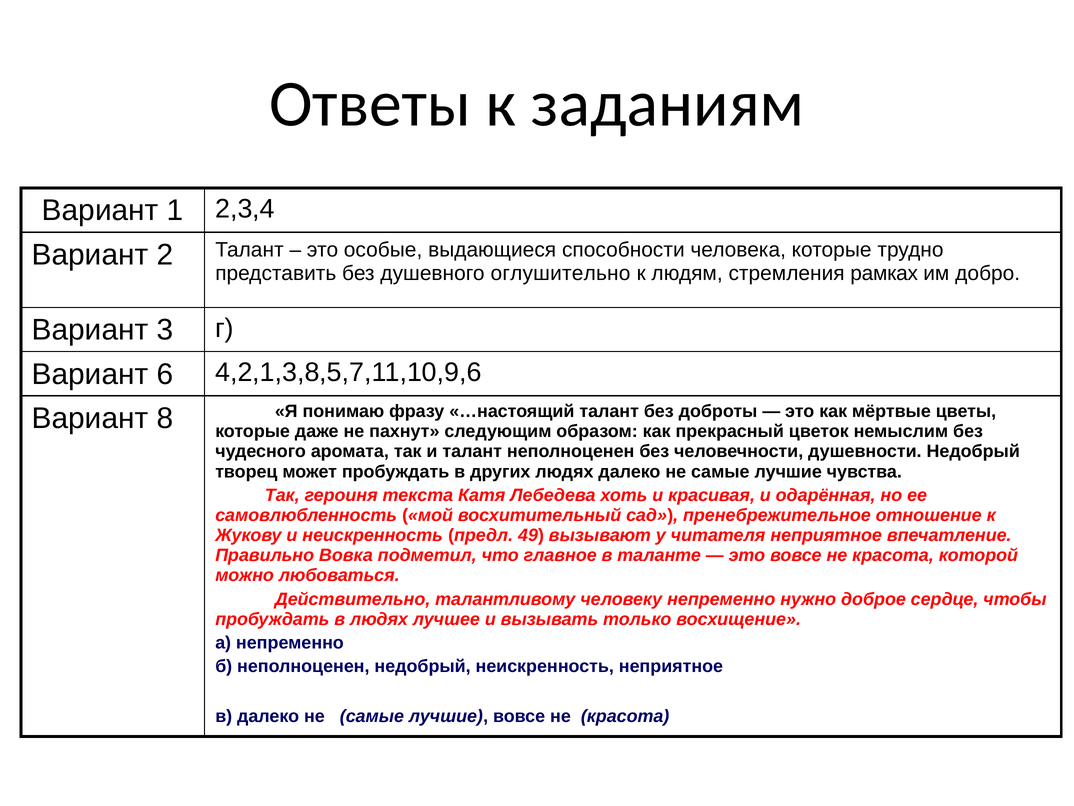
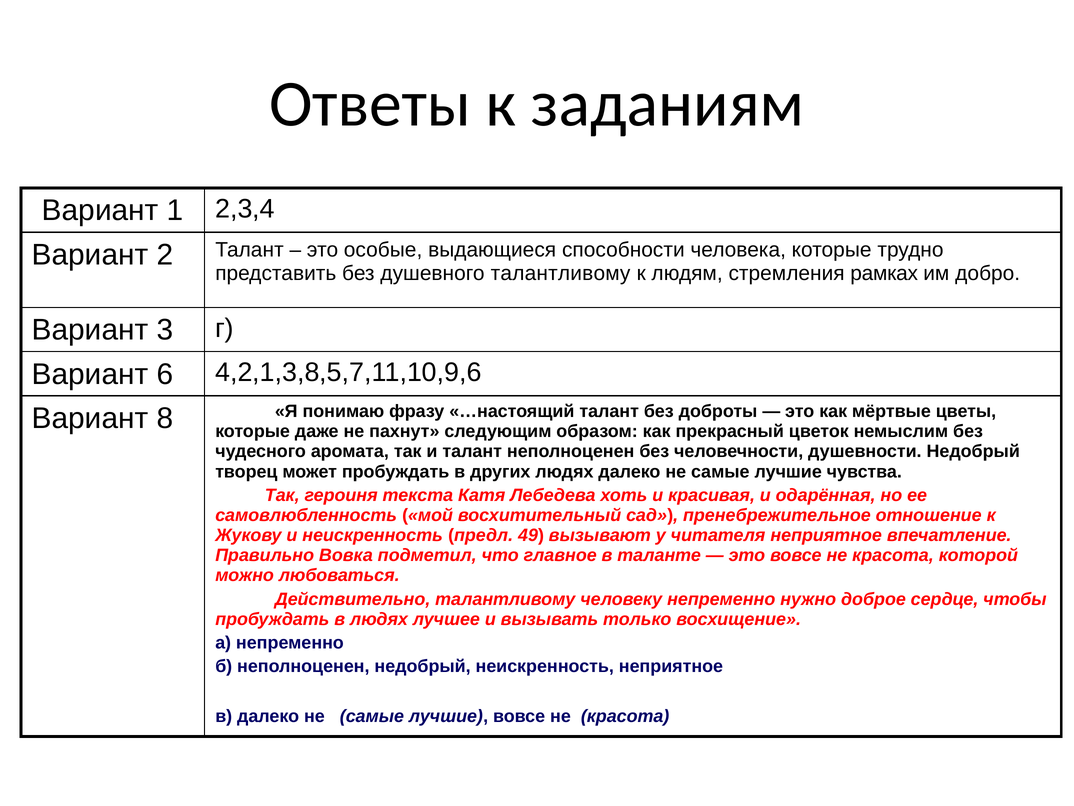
душевного оглушительно: оглушительно -> талантливому
